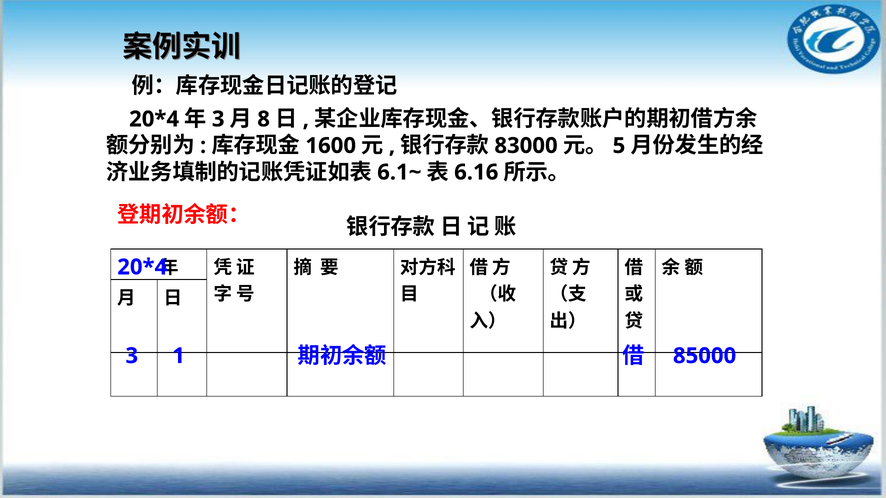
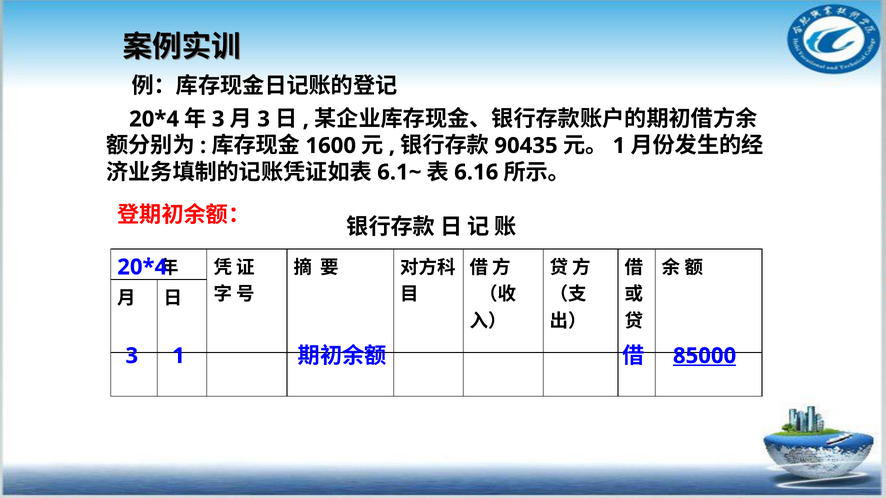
8 at (264, 119): 8 -> 3
83000: 83000 -> 90435
5 at (619, 146): 5 -> 1
85000 underline: none -> present
